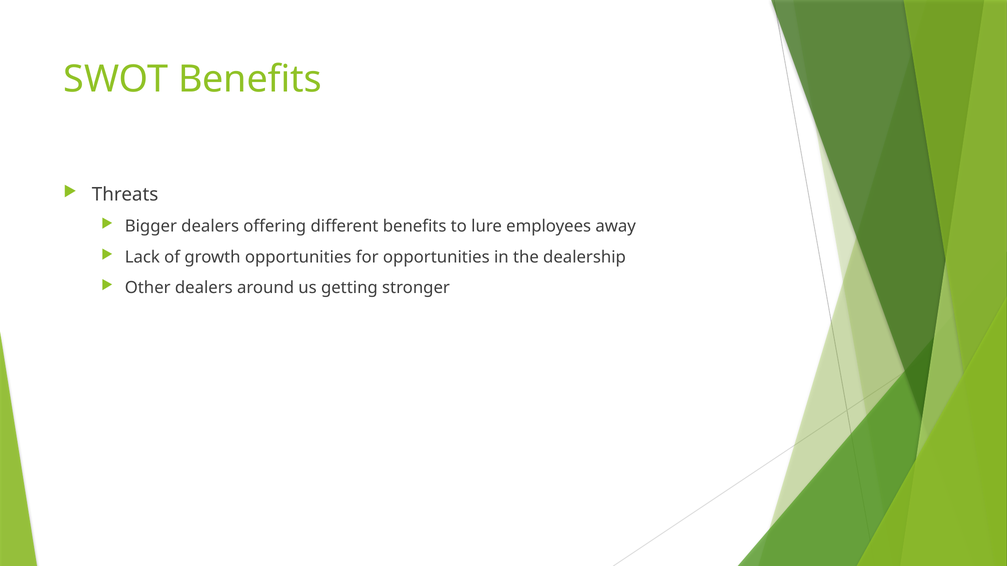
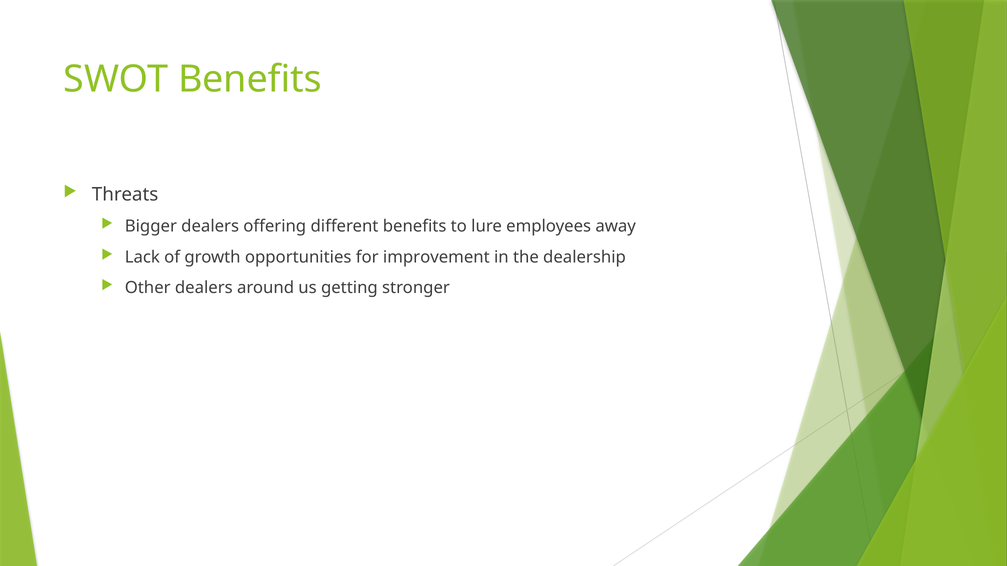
for opportunities: opportunities -> improvement
